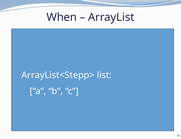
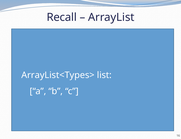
When: When -> Recall
ArrayList<Stepp>: ArrayList<Stepp> -> ArrayList<Types>
